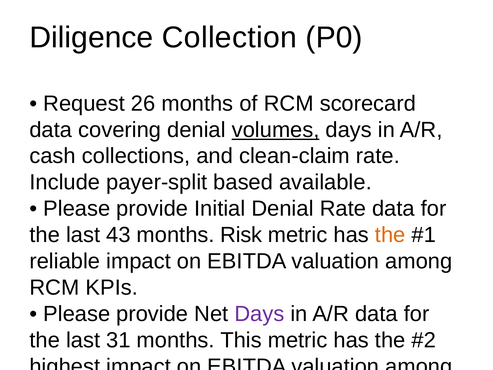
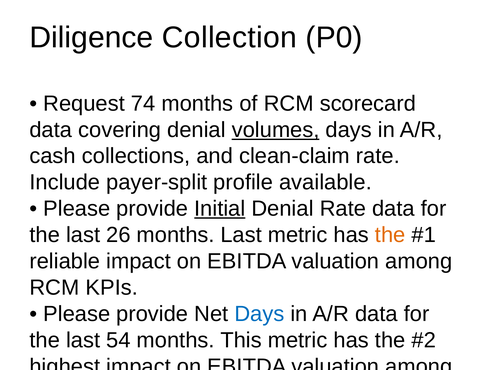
26: 26 -> 74
based: based -> profile
Initial underline: none -> present
43: 43 -> 26
months Risk: Risk -> Last
Days at (259, 314) colour: purple -> blue
31: 31 -> 54
